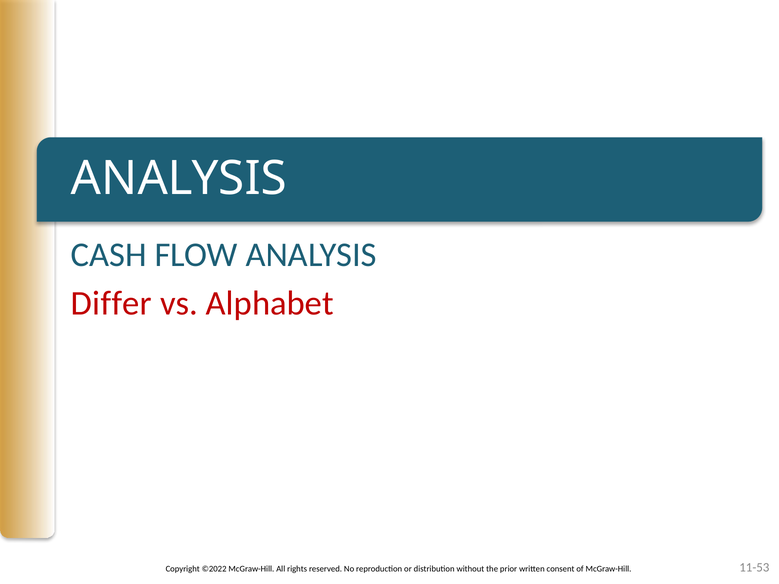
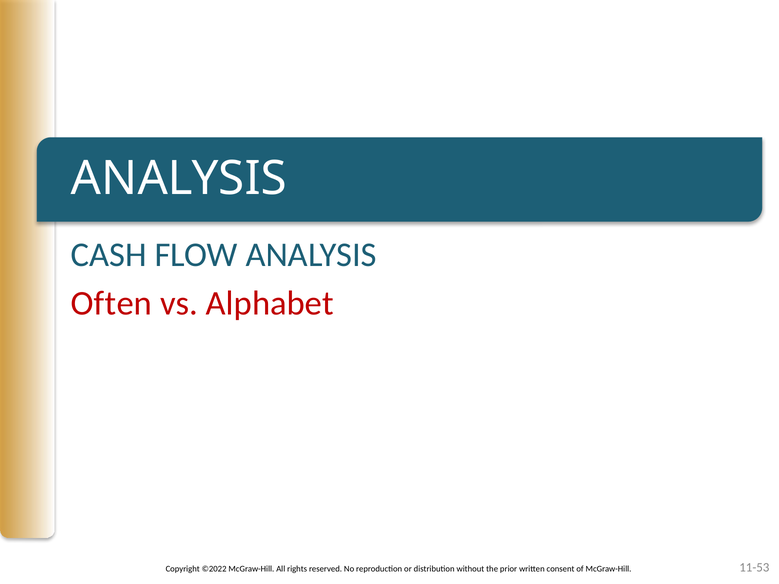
Differ: Differ -> Often
